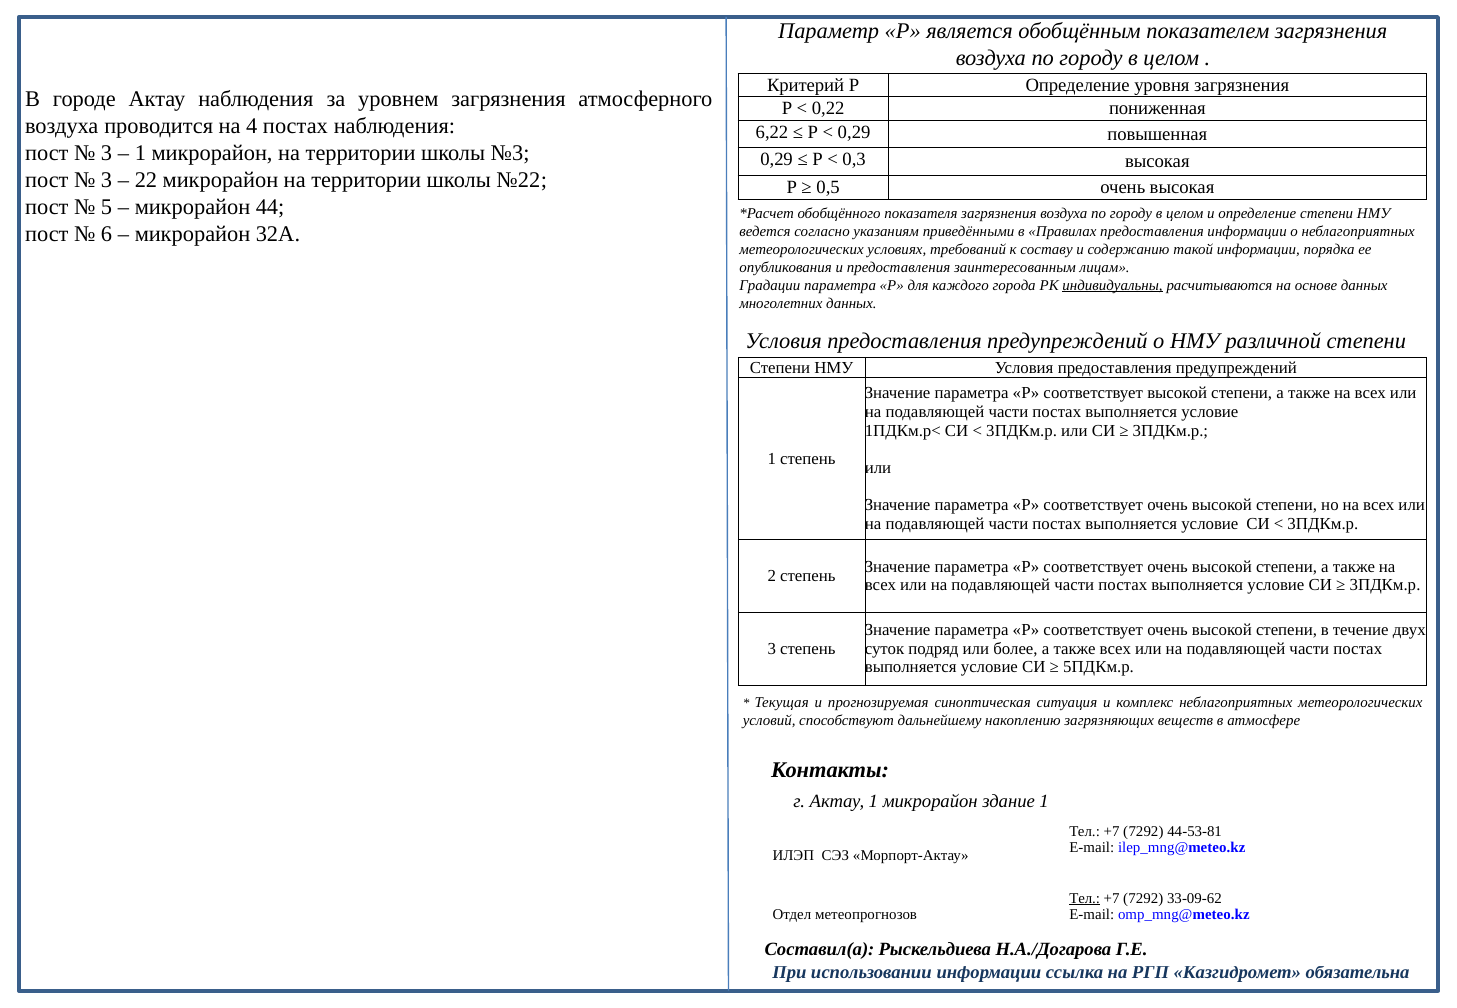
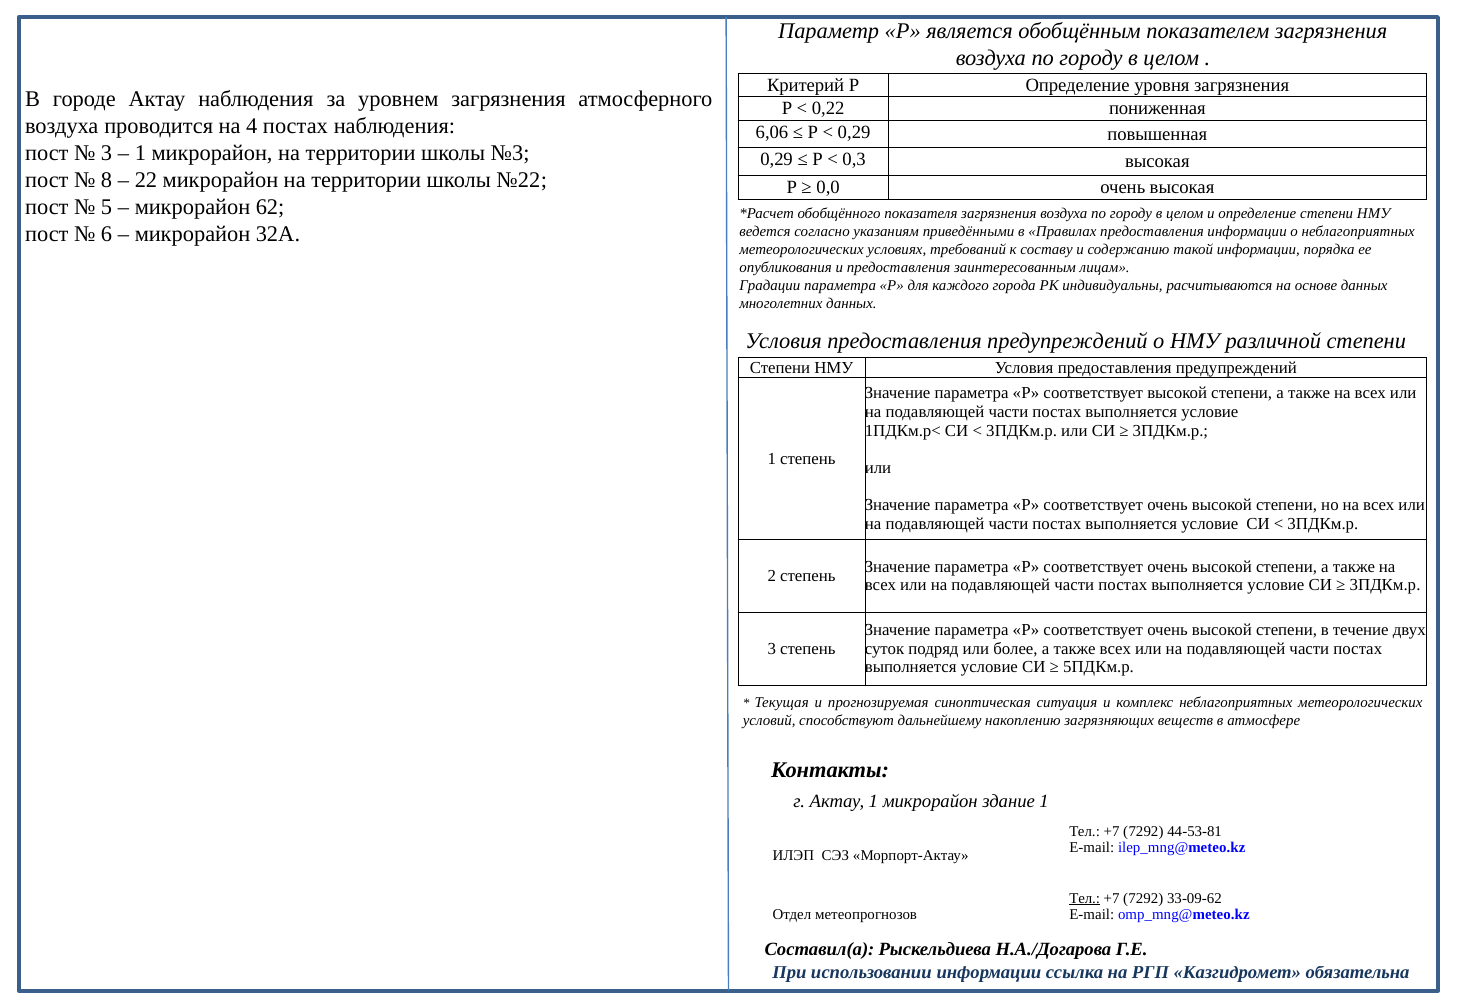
6,22: 6,22 -> 6,06
3 at (107, 180): 3 -> 8
0,5: 0,5 -> 0,0
44: 44 -> 62
индивидуальны underline: present -> none
